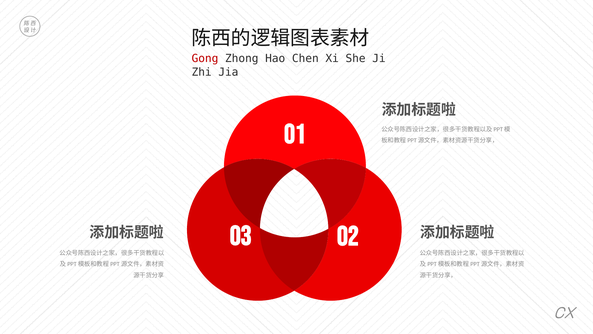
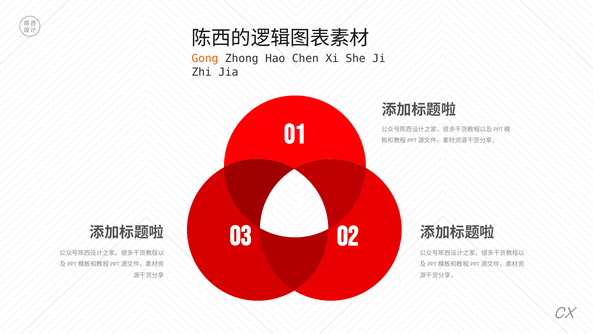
Gong colour: red -> orange
